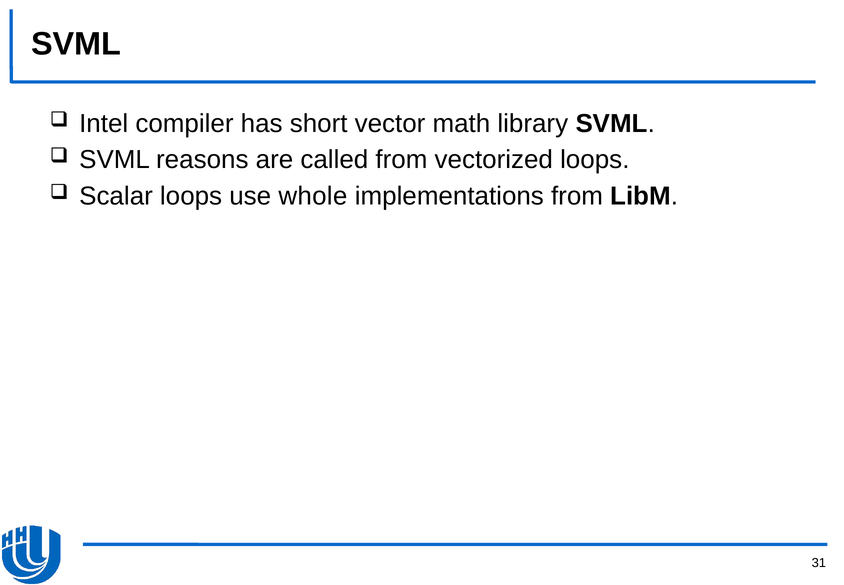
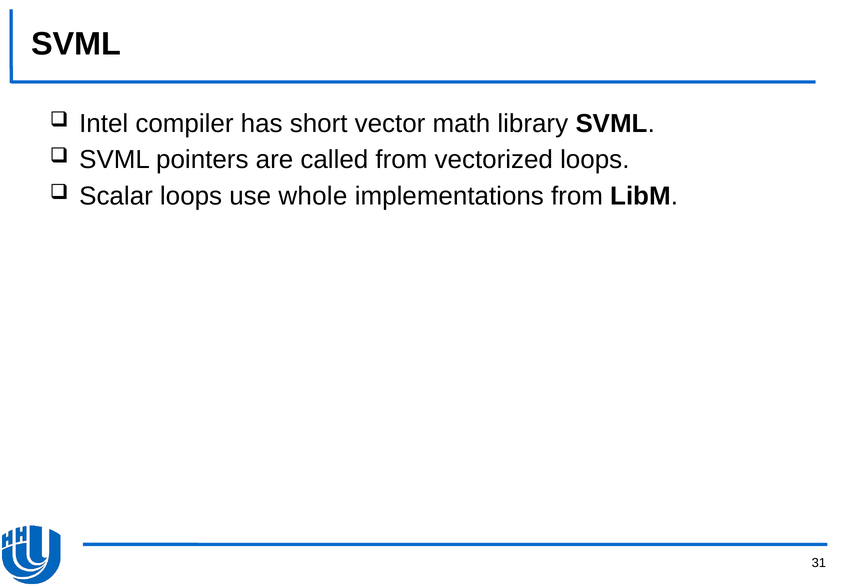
reasons: reasons -> pointers
